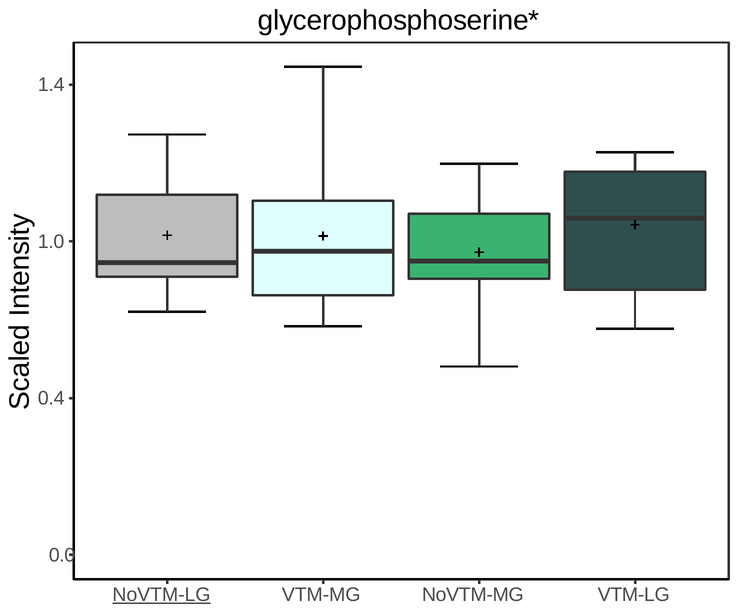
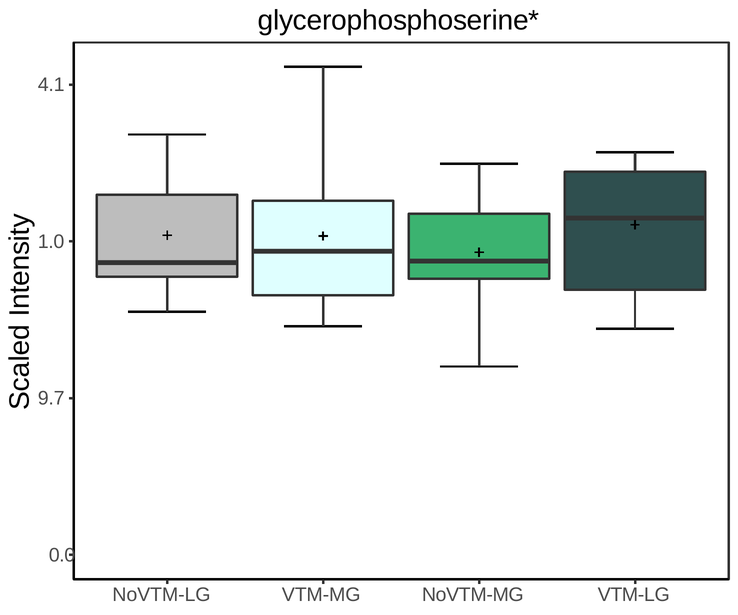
1.4: 1.4 -> 4.1
0.4: 0.4 -> 9.7
NoVTM-LG underline: present -> none
